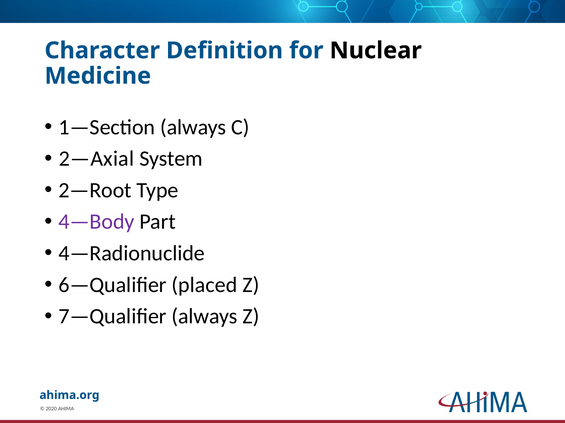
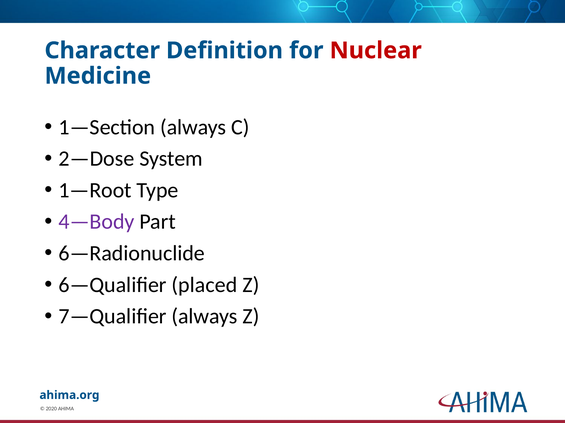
Nuclear colour: black -> red
2—Axial: 2—Axial -> 2—Dose
2—Root: 2—Root -> 1—Root
4—Radionuclide: 4—Radionuclide -> 6—Radionuclide
